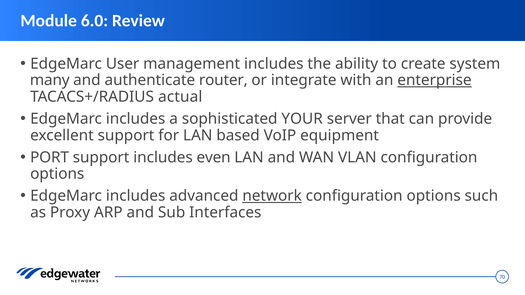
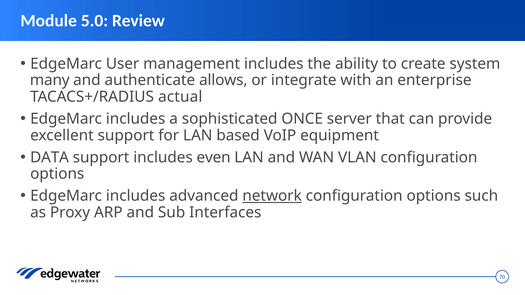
6.0: 6.0 -> 5.0
router: router -> allows
enterprise underline: present -> none
YOUR: YOUR -> ONCE
PORT: PORT -> DATA
